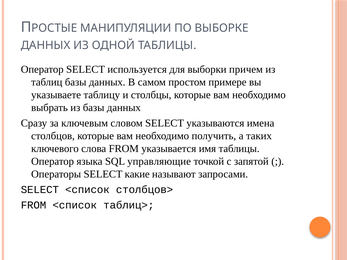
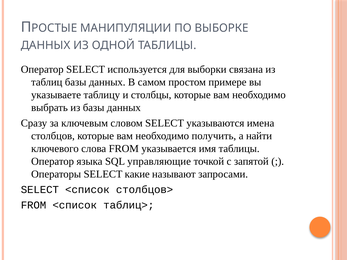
причем: причем -> связана
таких: таких -> найти
